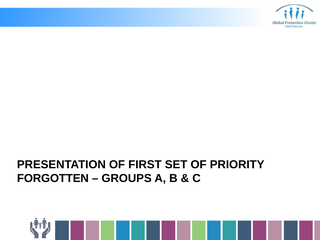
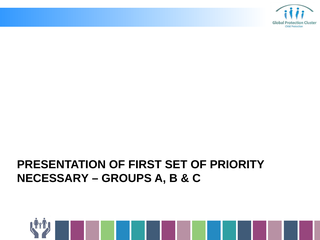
FORGOTTEN: FORGOTTEN -> NECESSARY
